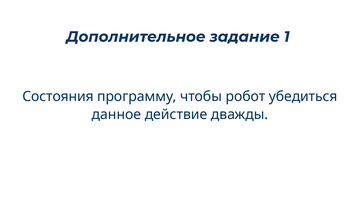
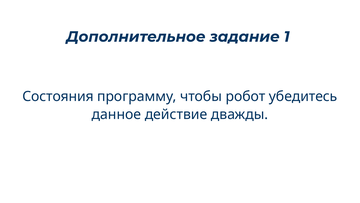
убедиться: убедиться -> убедитесь
